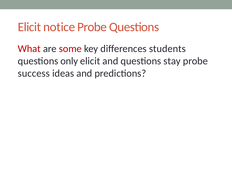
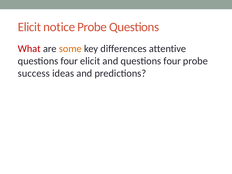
some colour: red -> orange
students: students -> attentive
only at (69, 61): only -> four
and questions stay: stay -> four
